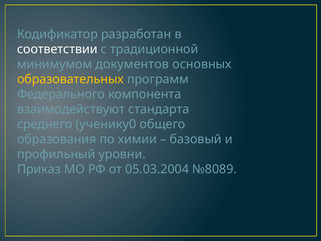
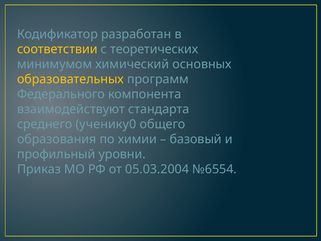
соответствии colour: white -> yellow
традиционной: традиционной -> теоретических
документов: документов -> химический
№8089: №8089 -> №6554
